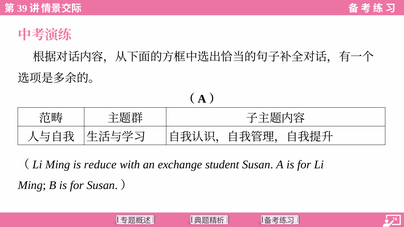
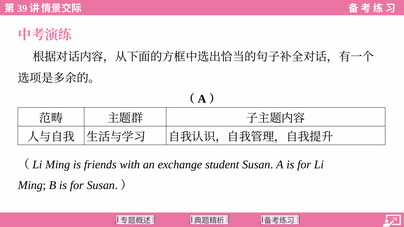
reduce: reduce -> friends
